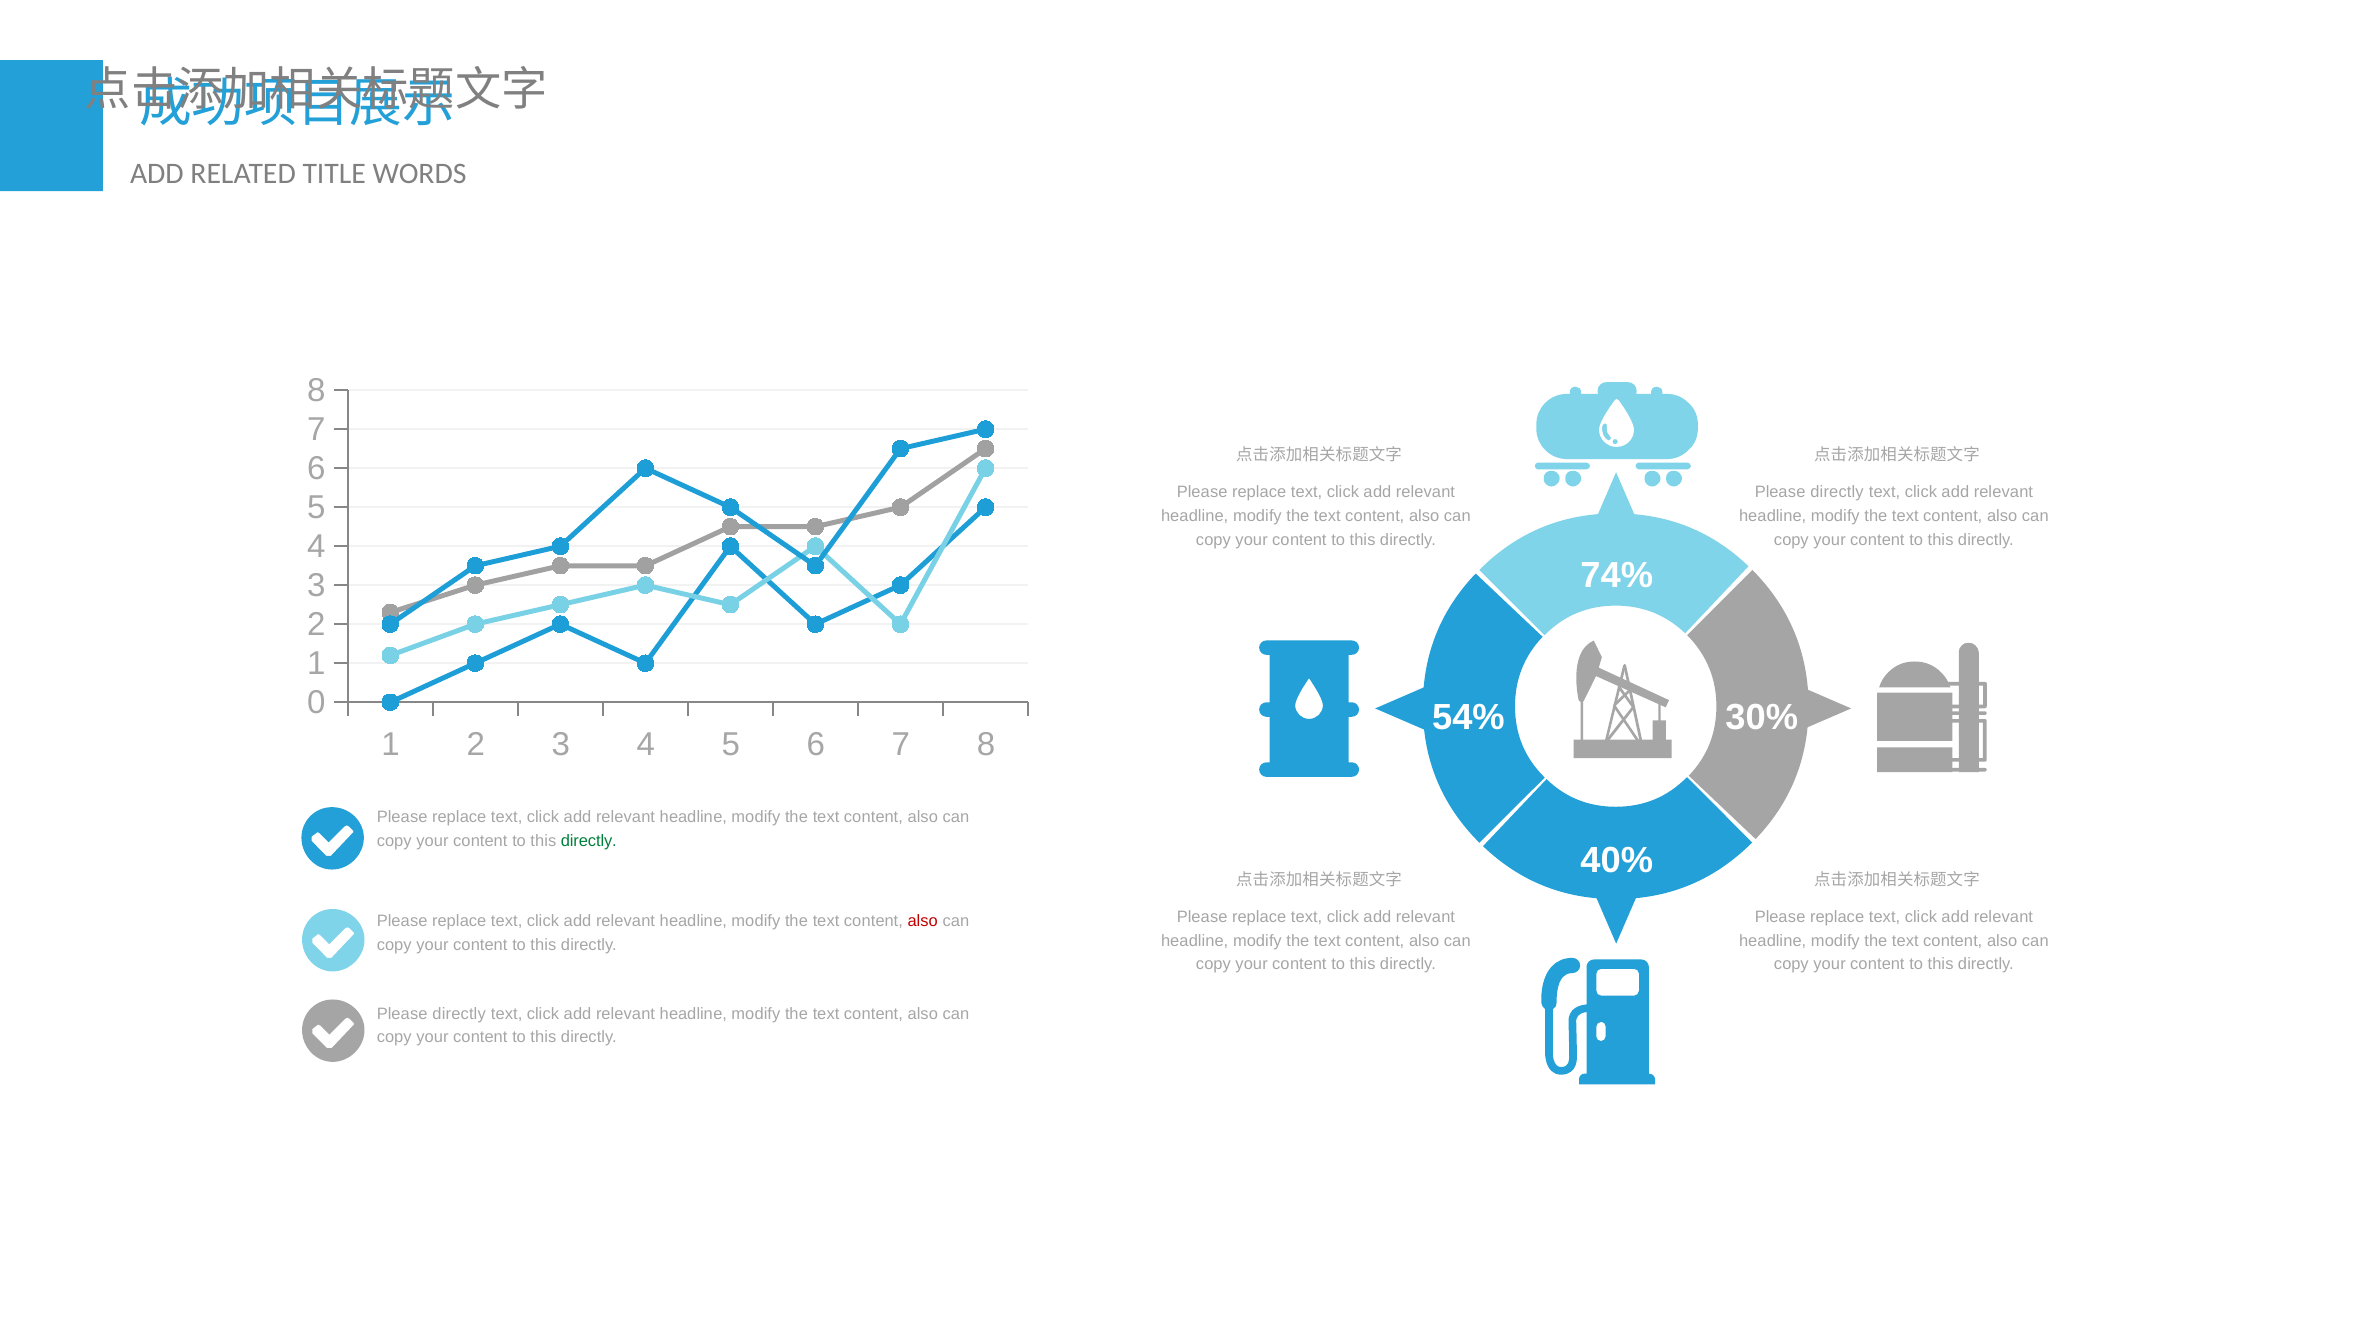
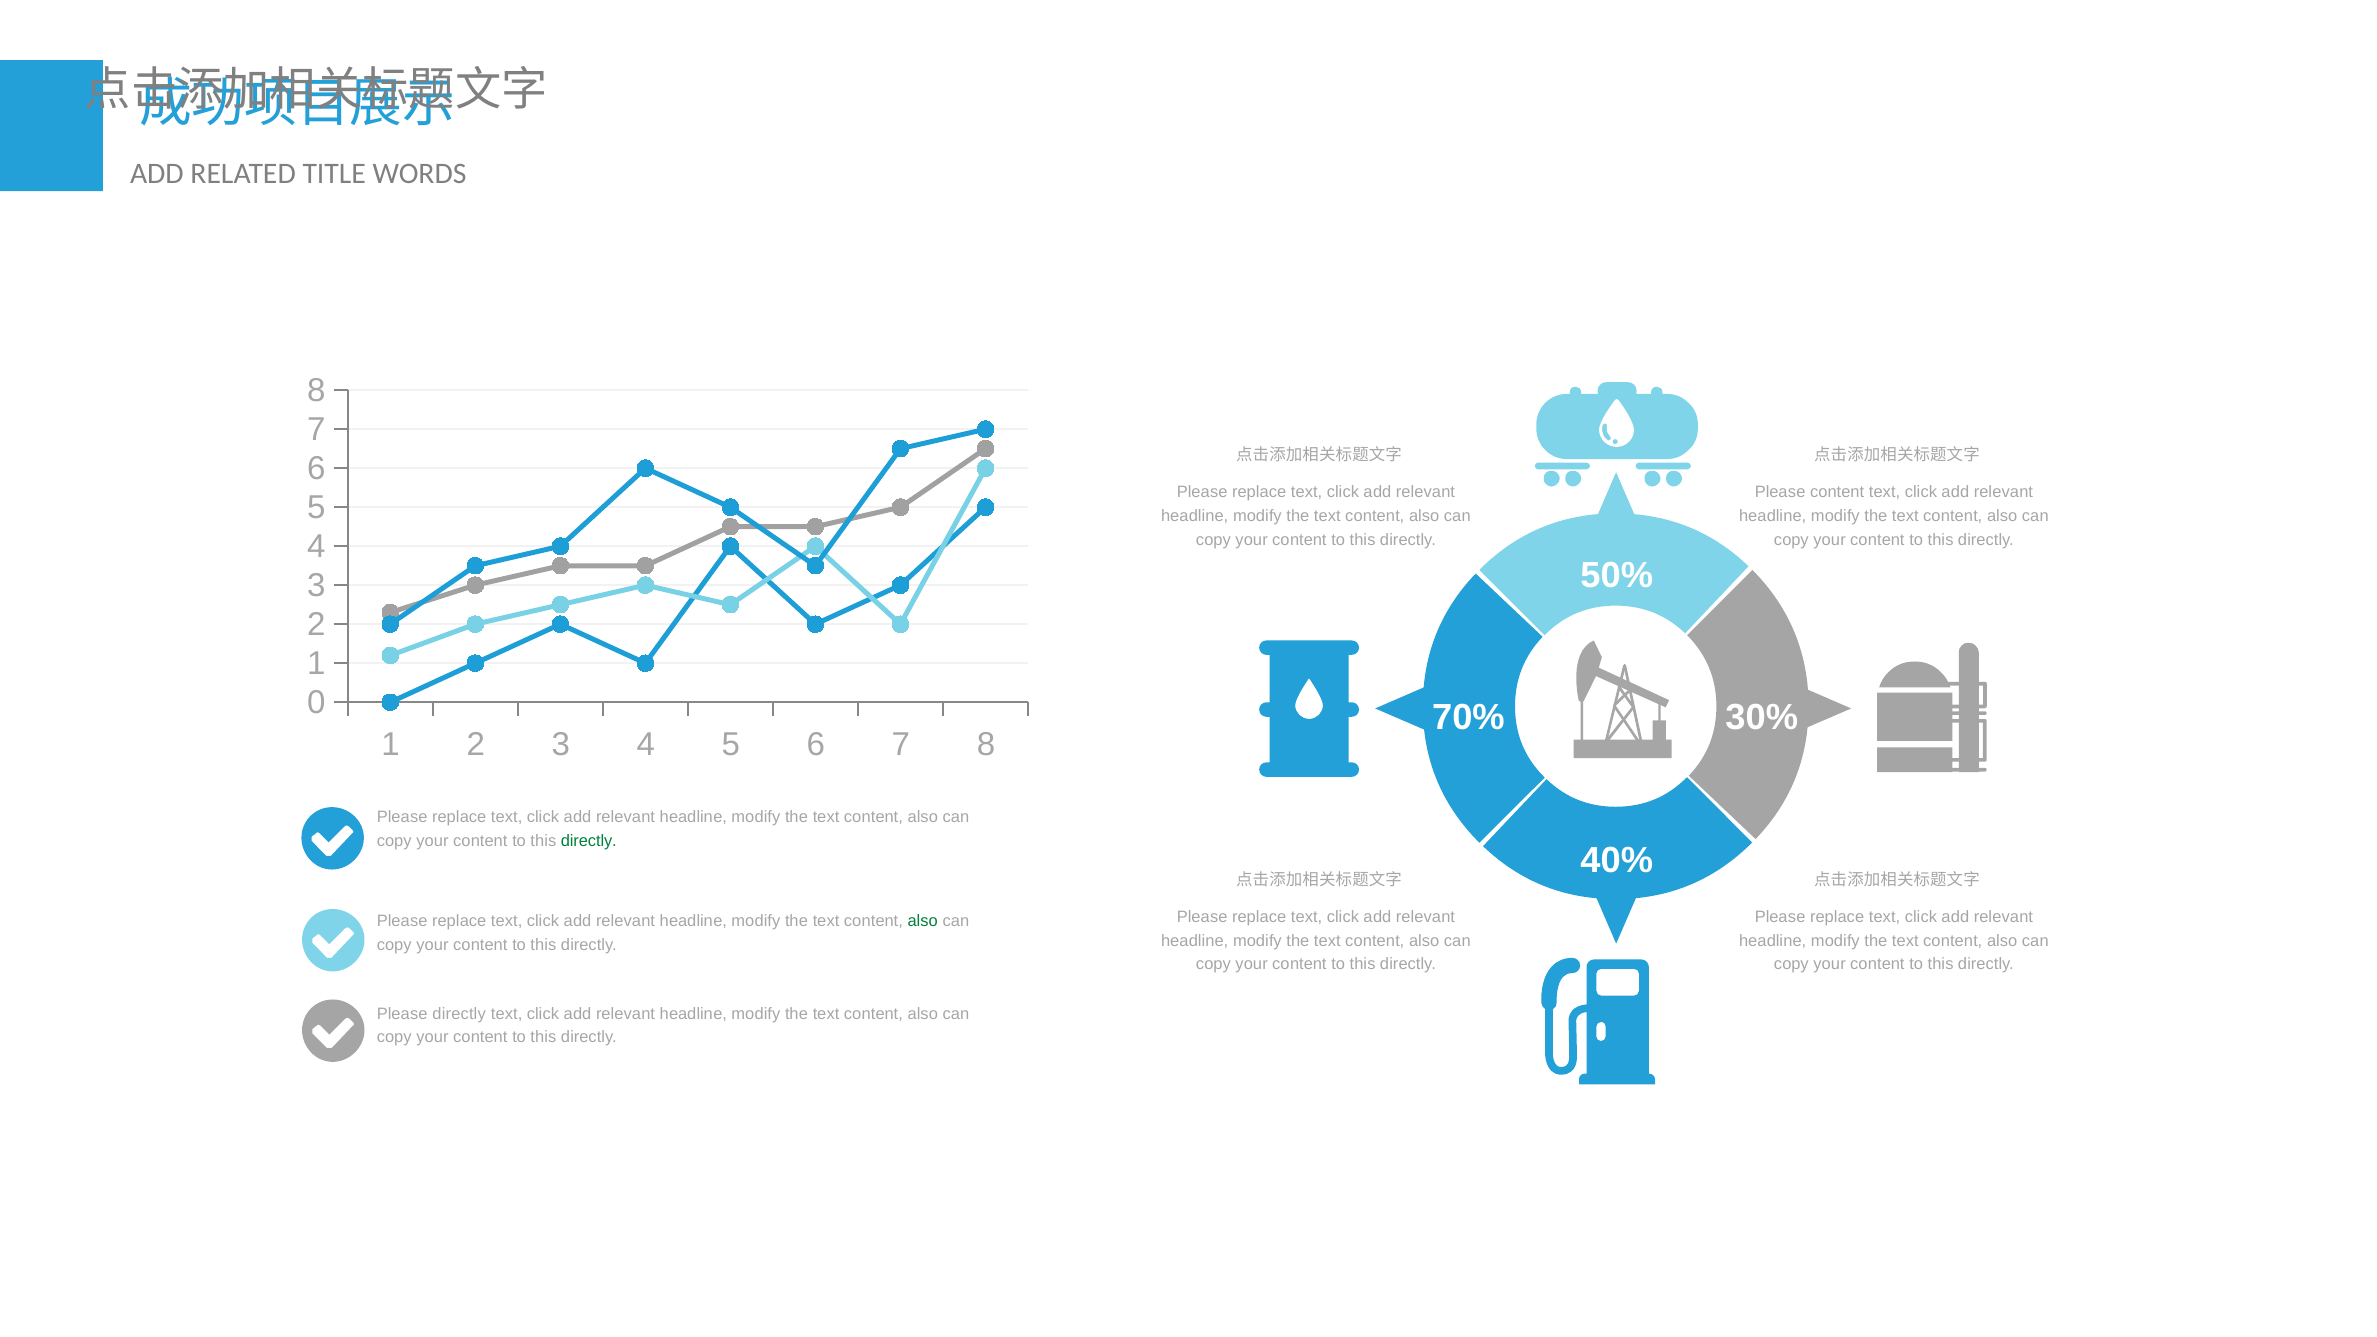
directly at (1837, 493): directly -> content
74%: 74% -> 50%
54%: 54% -> 70%
also at (923, 922) colour: red -> green
